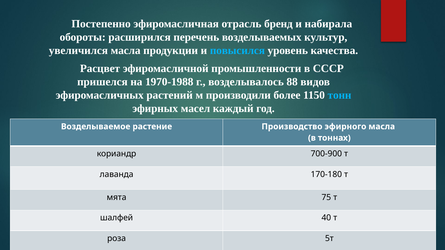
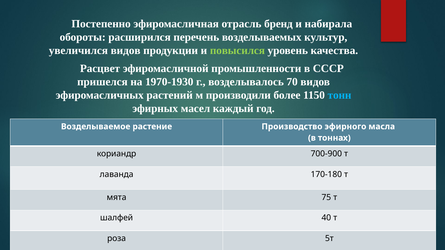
увеличился масла: масла -> видов
повысился colour: light blue -> light green
1970-1988: 1970-1988 -> 1970-1930
88: 88 -> 70
